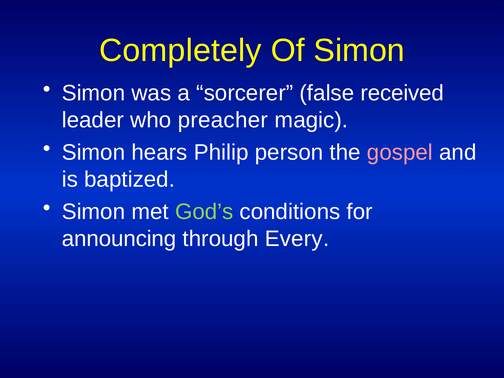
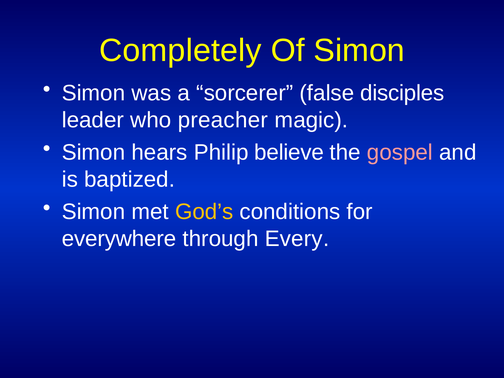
received: received -> disciples
person: person -> believe
God’s colour: light green -> yellow
announcing: announcing -> everywhere
